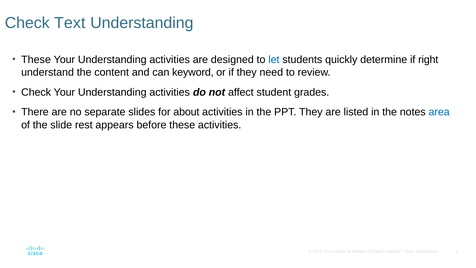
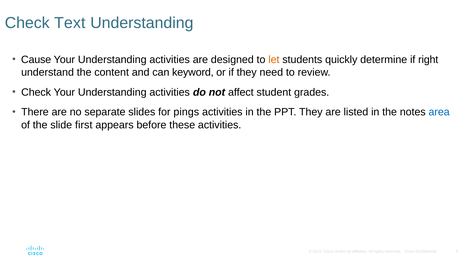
These at (36, 60): These -> Cause
let colour: blue -> orange
about: about -> pings
rest: rest -> first
